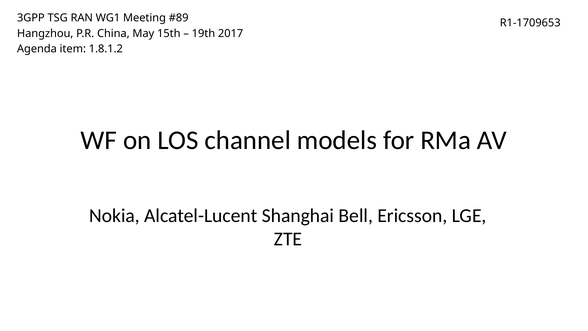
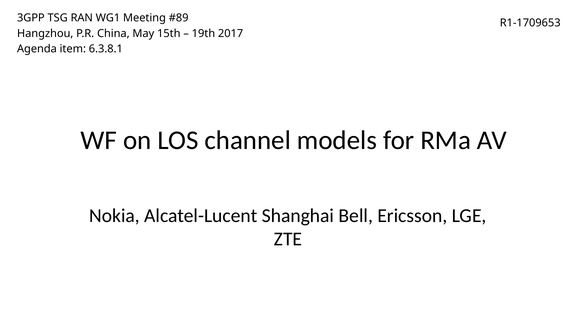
1.8.1.2: 1.8.1.2 -> 6.3.8.1
